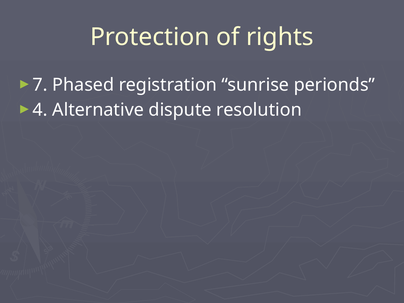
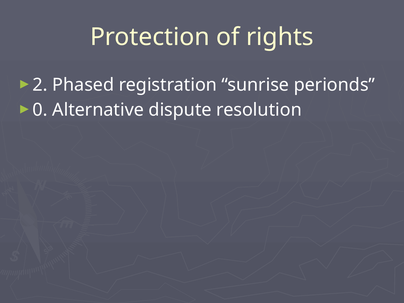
7: 7 -> 2
4: 4 -> 0
